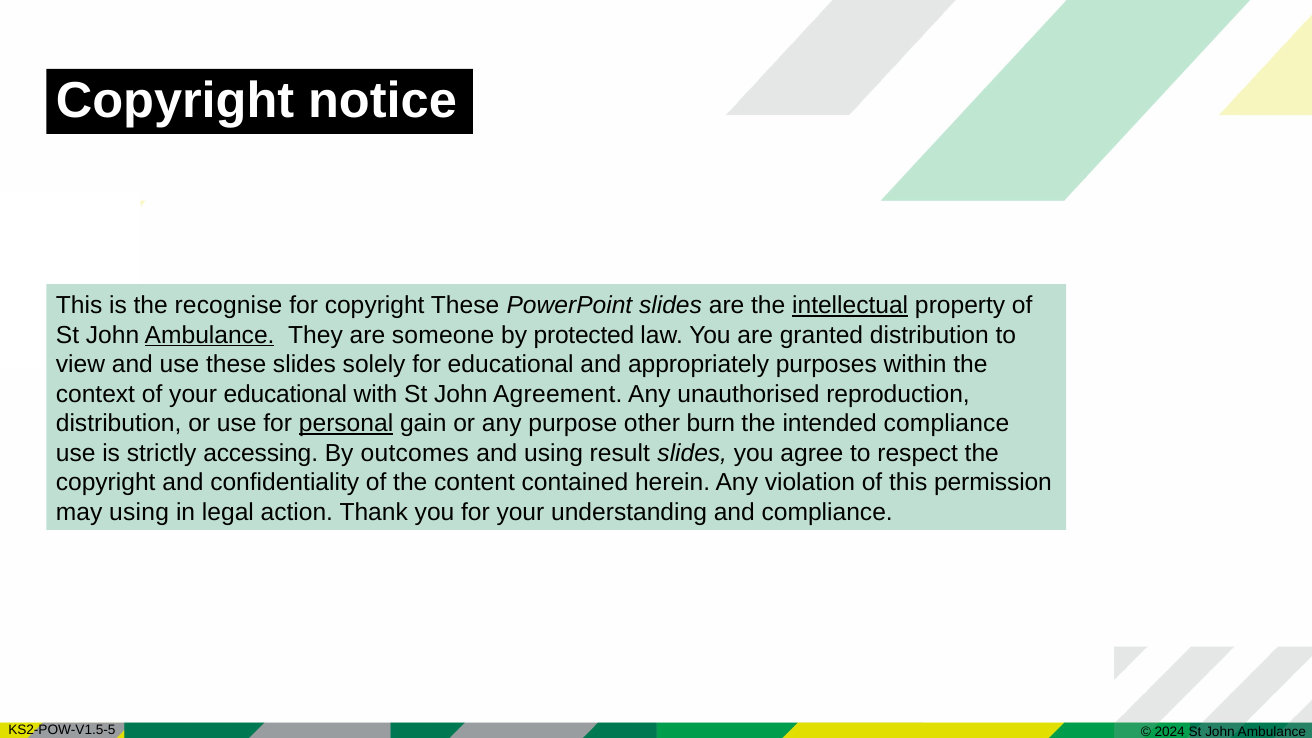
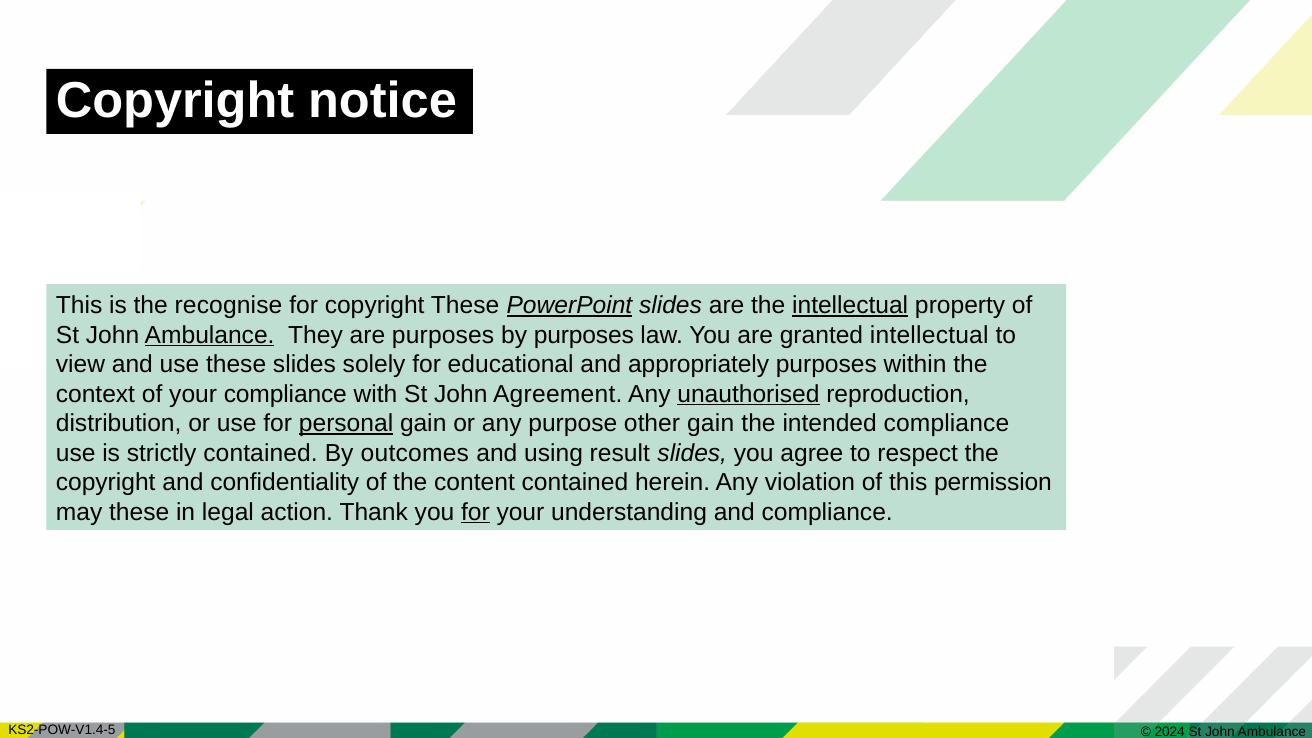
PowerPoint underline: none -> present
are someone: someone -> purposes
by protected: protected -> purposes
granted distribution: distribution -> intellectual
your educational: educational -> compliance
unauthorised underline: none -> present
other burn: burn -> gain
strictly accessing: accessing -> contained
may using: using -> these
for at (475, 512) underline: none -> present
KS2-POW-V1.5-5: KS2-POW-V1.5-5 -> KS2-POW-V1.4-5
